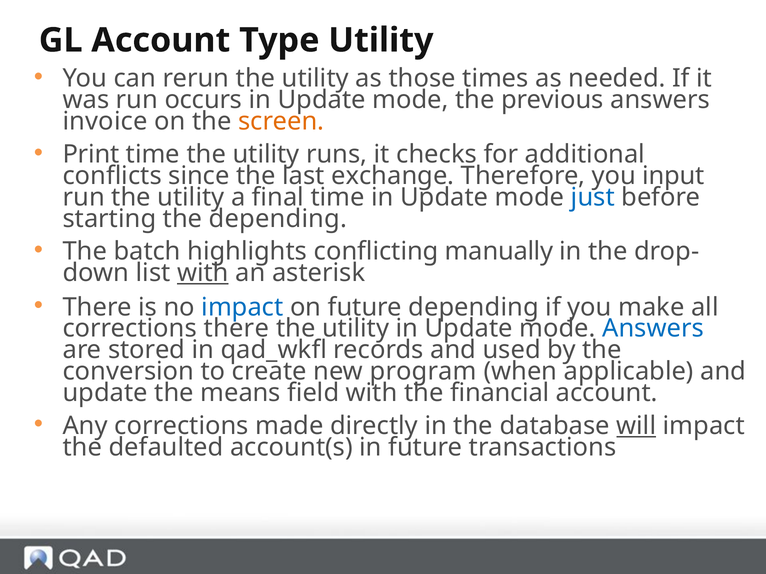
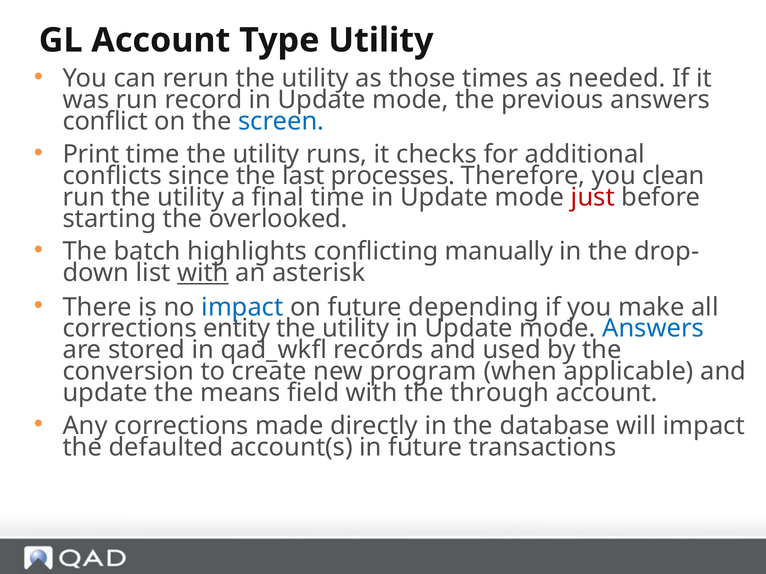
occurs: occurs -> record
invoice: invoice -> conflict
screen colour: orange -> blue
exchange: exchange -> processes
input: input -> clean
just colour: blue -> red
the depending: depending -> overlooked
corrections there: there -> entity
financial: financial -> through
will underline: present -> none
